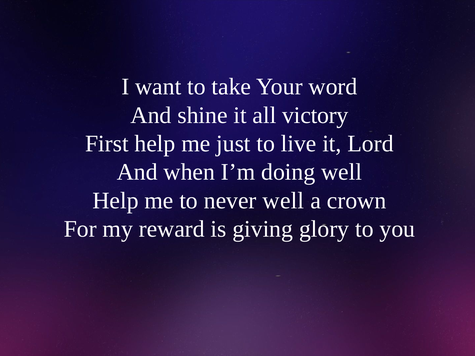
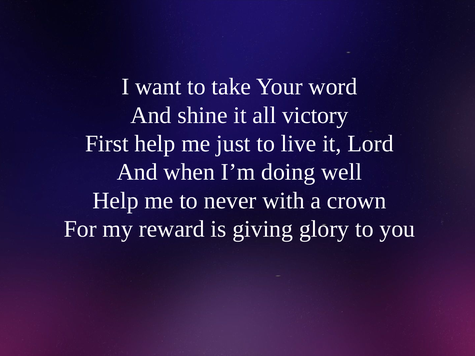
never well: well -> with
